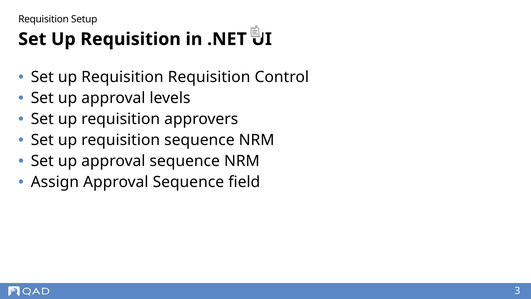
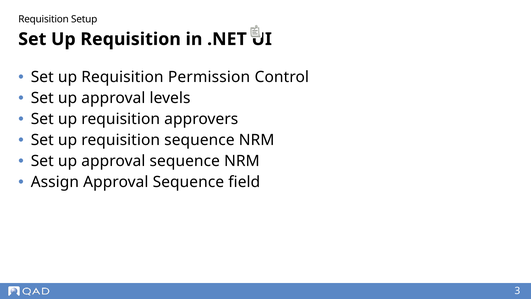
Requisition Requisition: Requisition -> Permission
